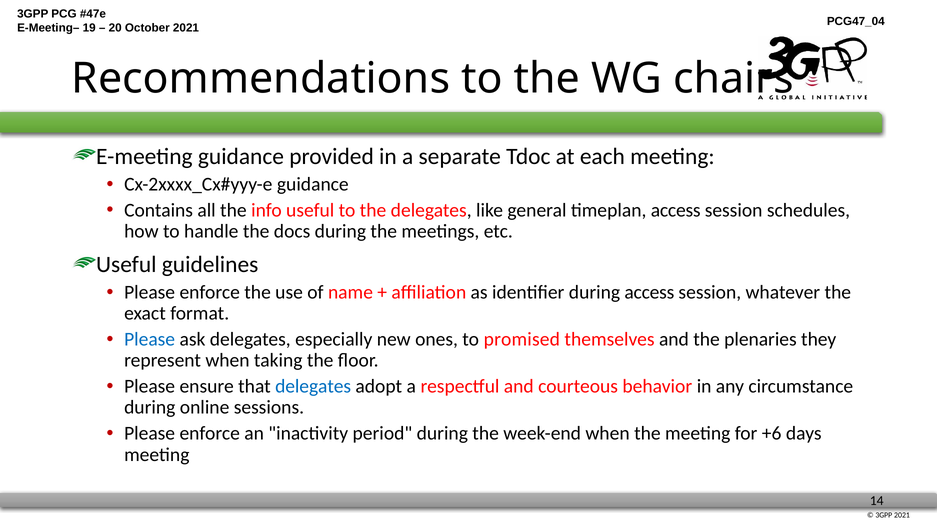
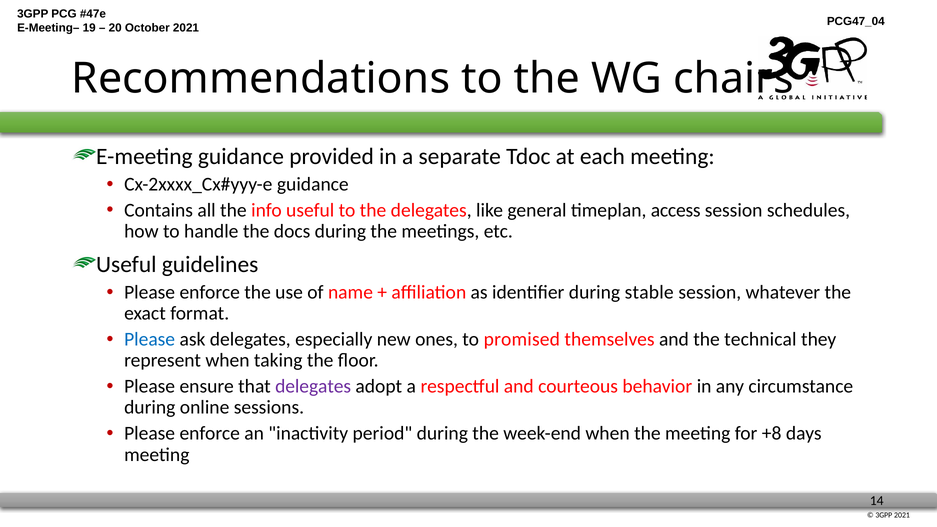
during access: access -> stable
plenaries: plenaries -> technical
delegates at (313, 387) colour: blue -> purple
+6: +6 -> +8
